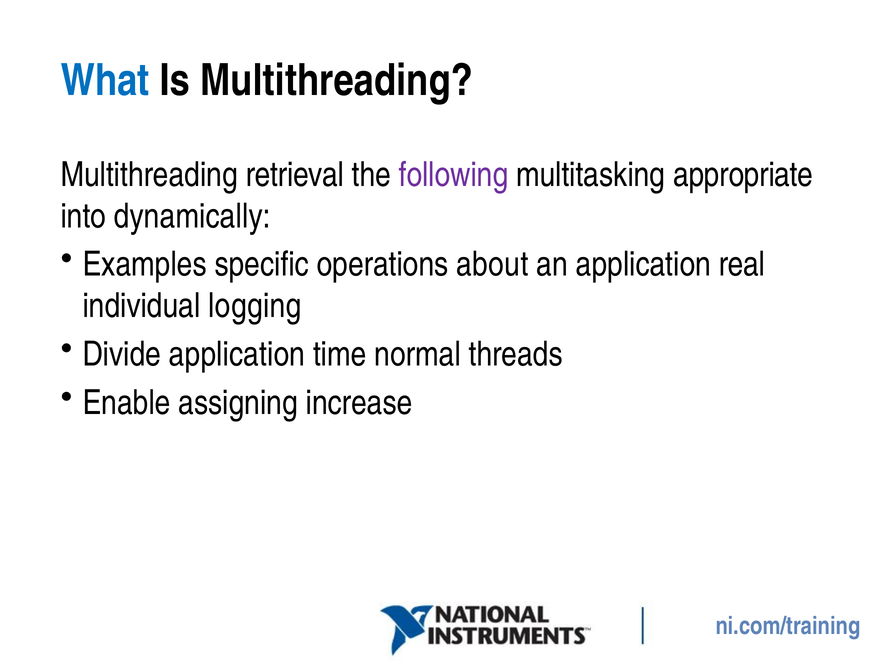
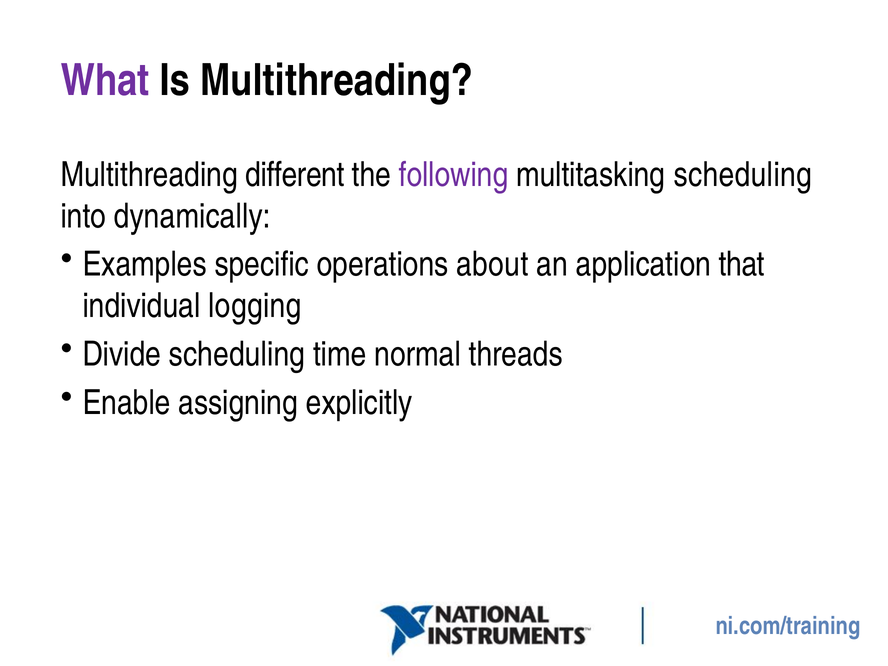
What colour: blue -> purple
retrieval: retrieval -> different
multitasking appropriate: appropriate -> scheduling
real: real -> that
Divide application: application -> scheduling
increase: increase -> explicitly
